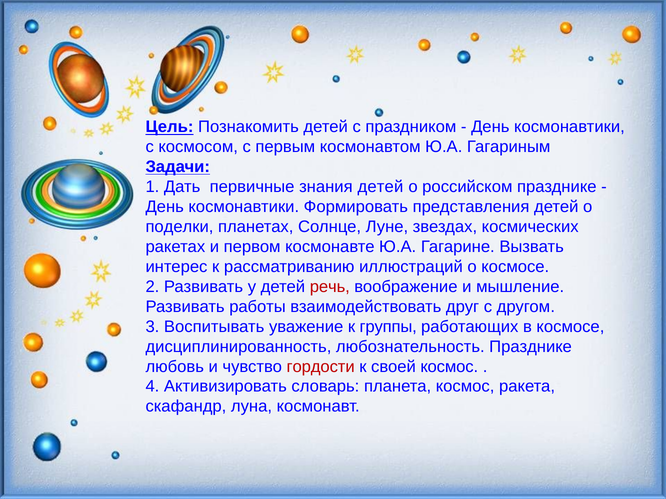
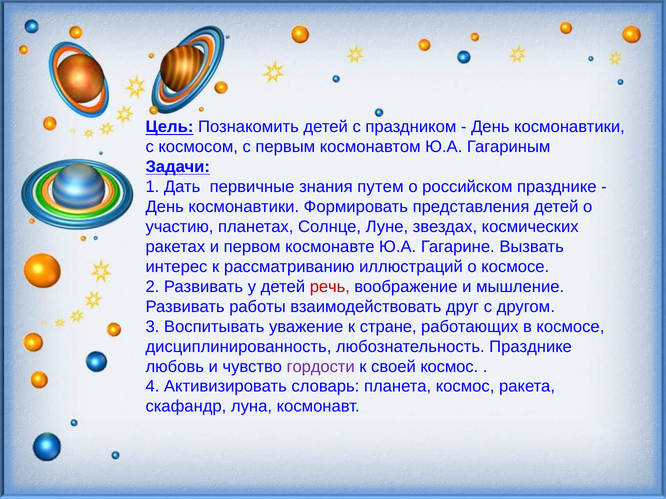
знания детей: детей -> путем
поделки: поделки -> участию
группы: группы -> стране
гордости colour: red -> purple
